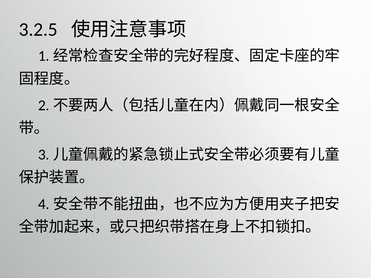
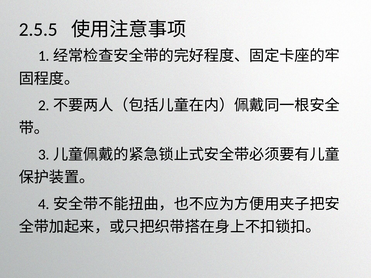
3.2.5: 3.2.5 -> 2.5.5
